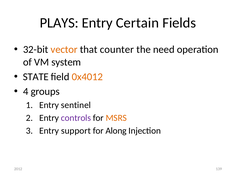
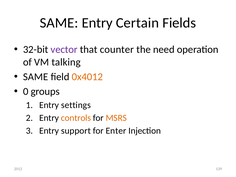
PLAYS at (59, 23): PLAYS -> SAME
vector colour: orange -> purple
system: system -> talking
STATE at (36, 77): STATE -> SAME
4: 4 -> 0
sentinel: sentinel -> settings
controls colour: purple -> orange
Along: Along -> Enter
